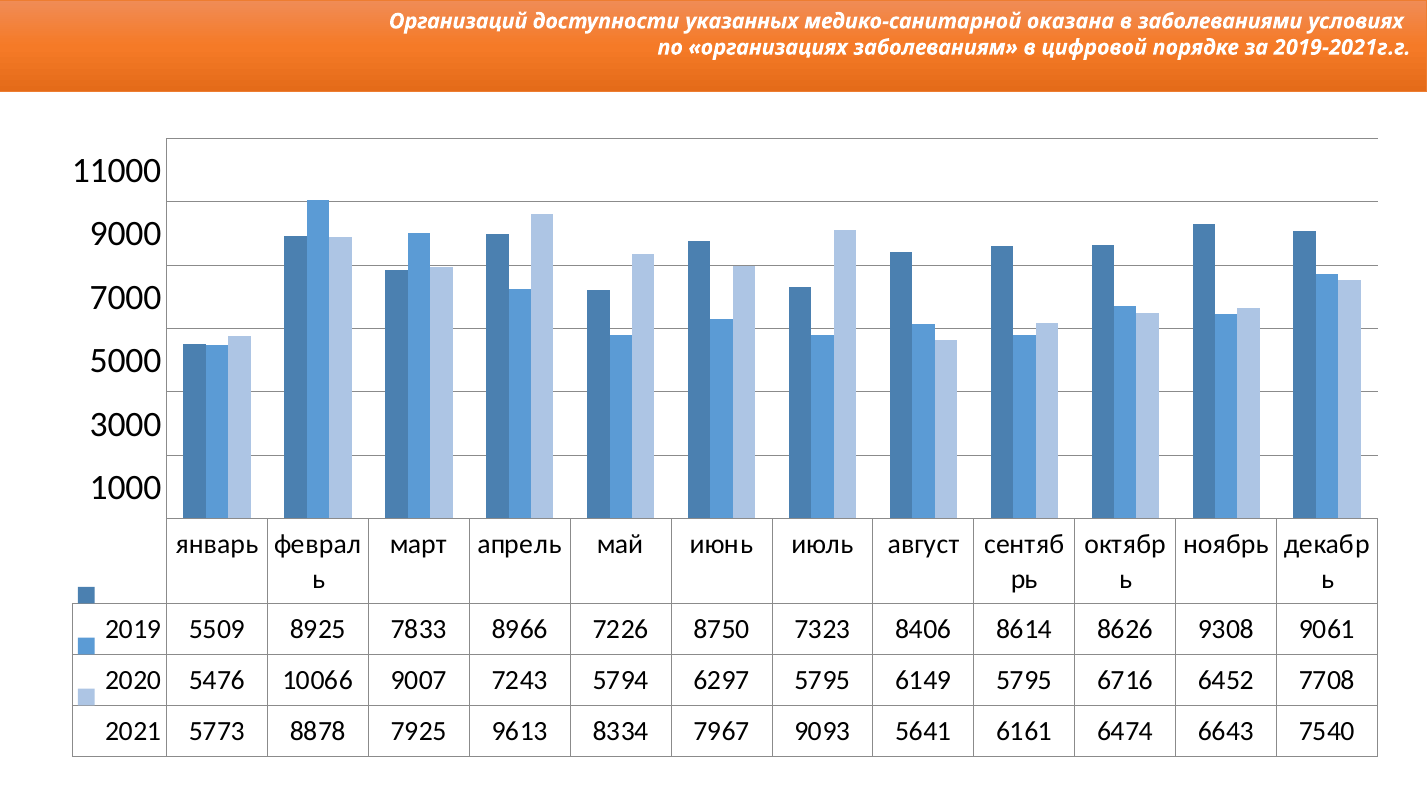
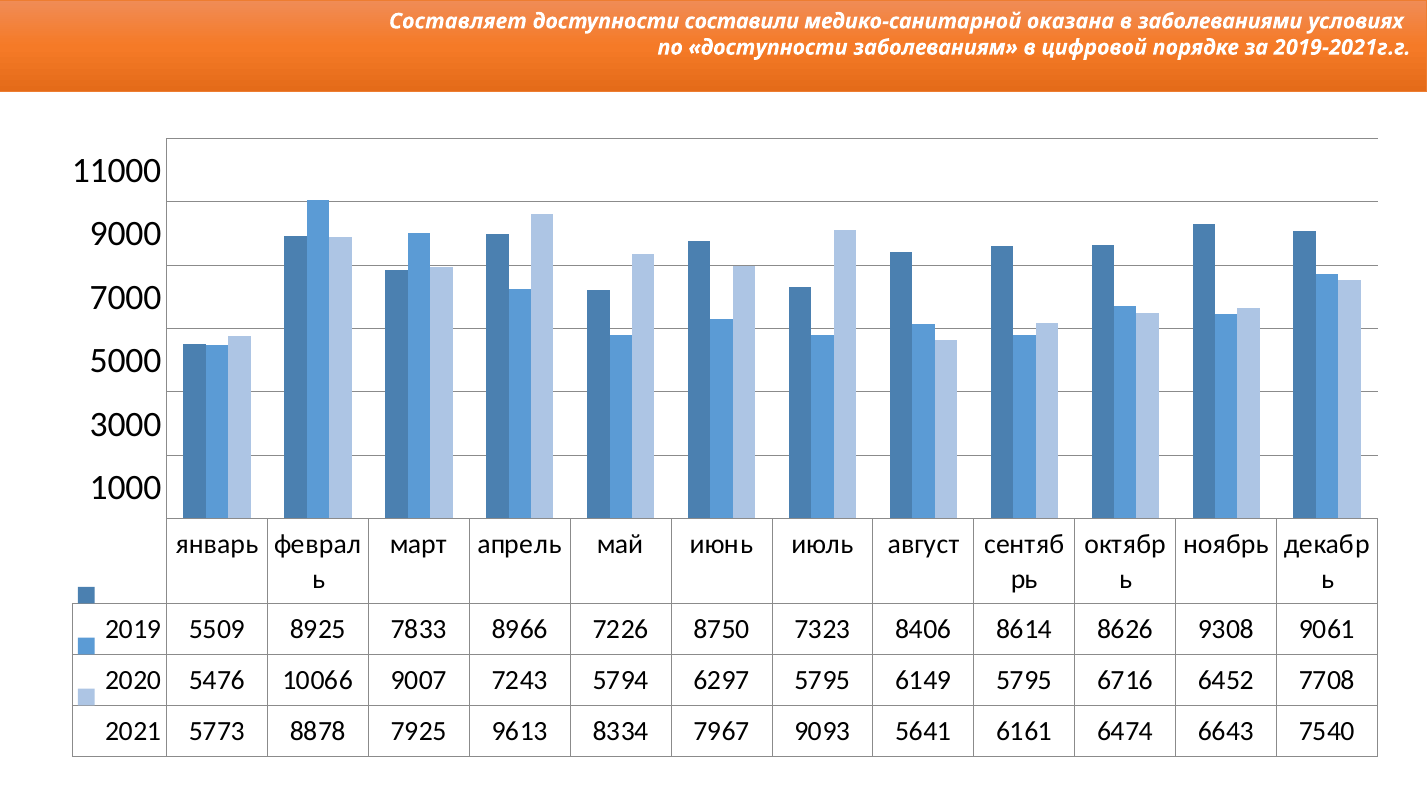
Организаций: Организаций -> Составляет
указанных: указанных -> составили
по организациях: организациях -> доступности
